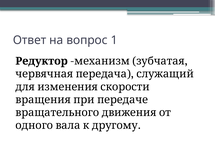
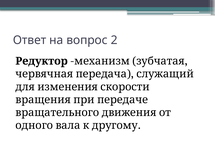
1: 1 -> 2
